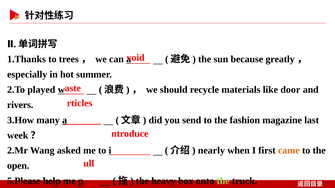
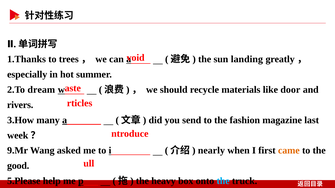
because: because -> landing
played: played -> dream
2.Mr: 2.Mr -> 9.Mr
open: open -> good
the at (223, 181) colour: light green -> light blue
